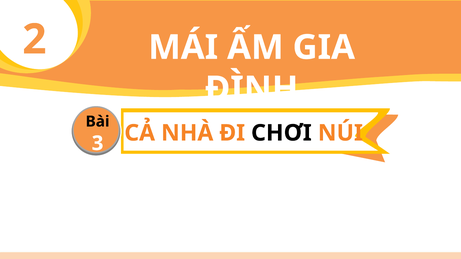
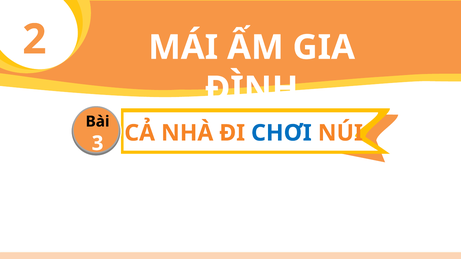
CHƠI colour: black -> blue
